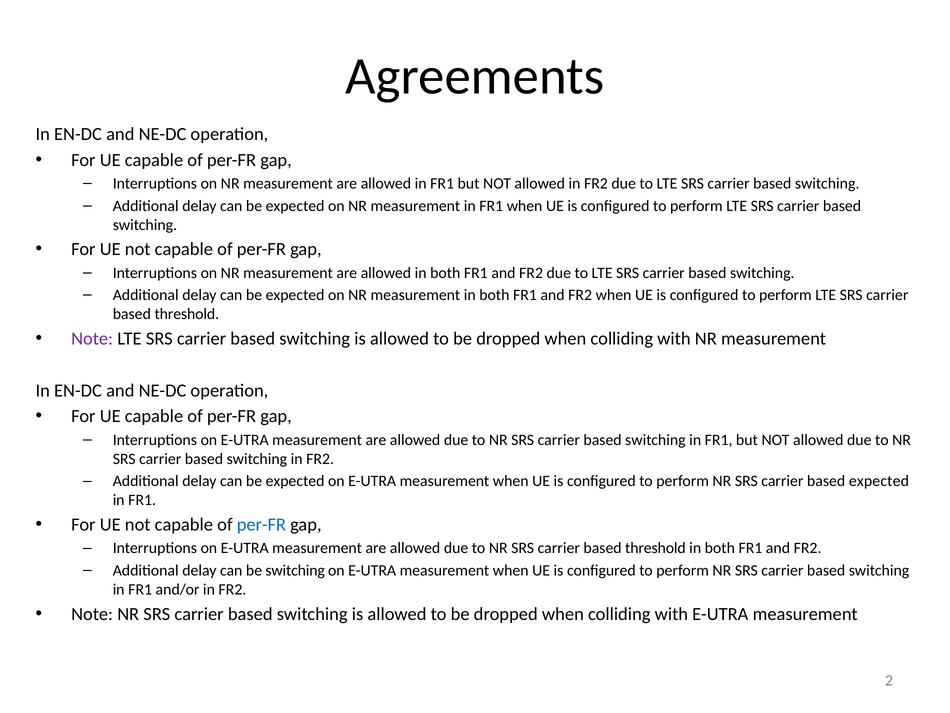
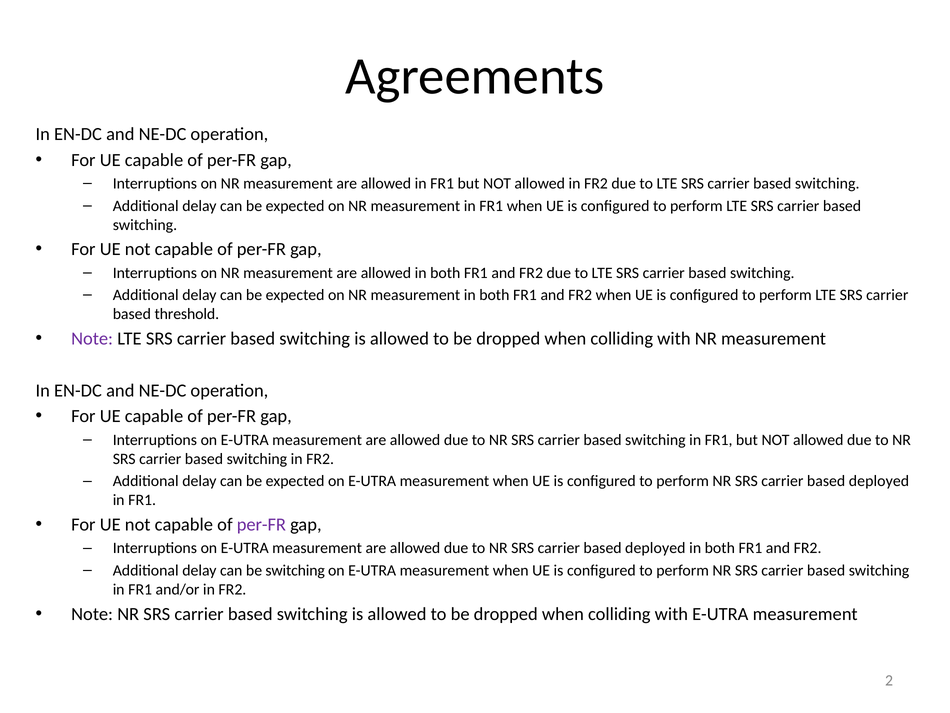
expected at (879, 481): expected -> deployed
per-FR at (261, 524) colour: blue -> purple
threshold at (655, 548): threshold -> deployed
